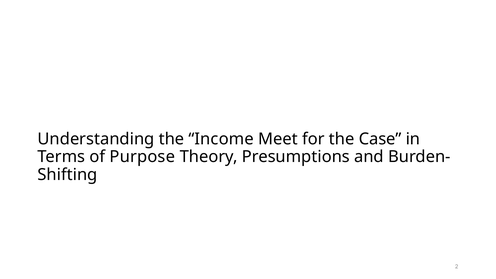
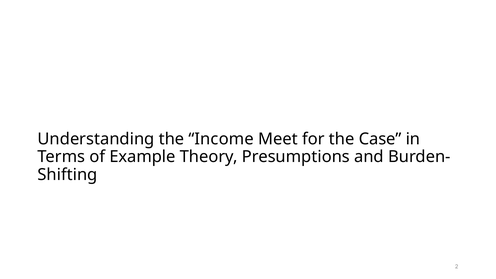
Purpose: Purpose -> Example
